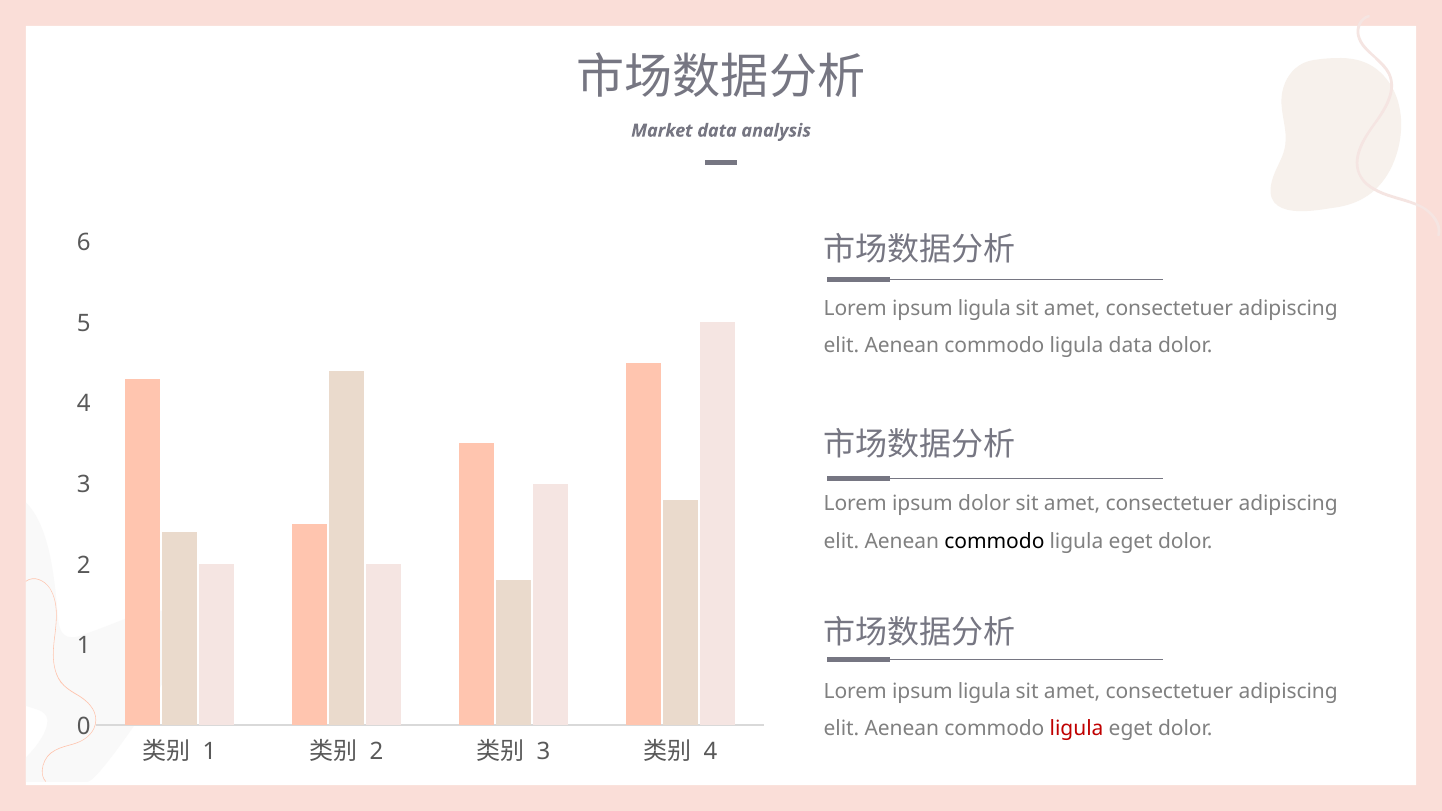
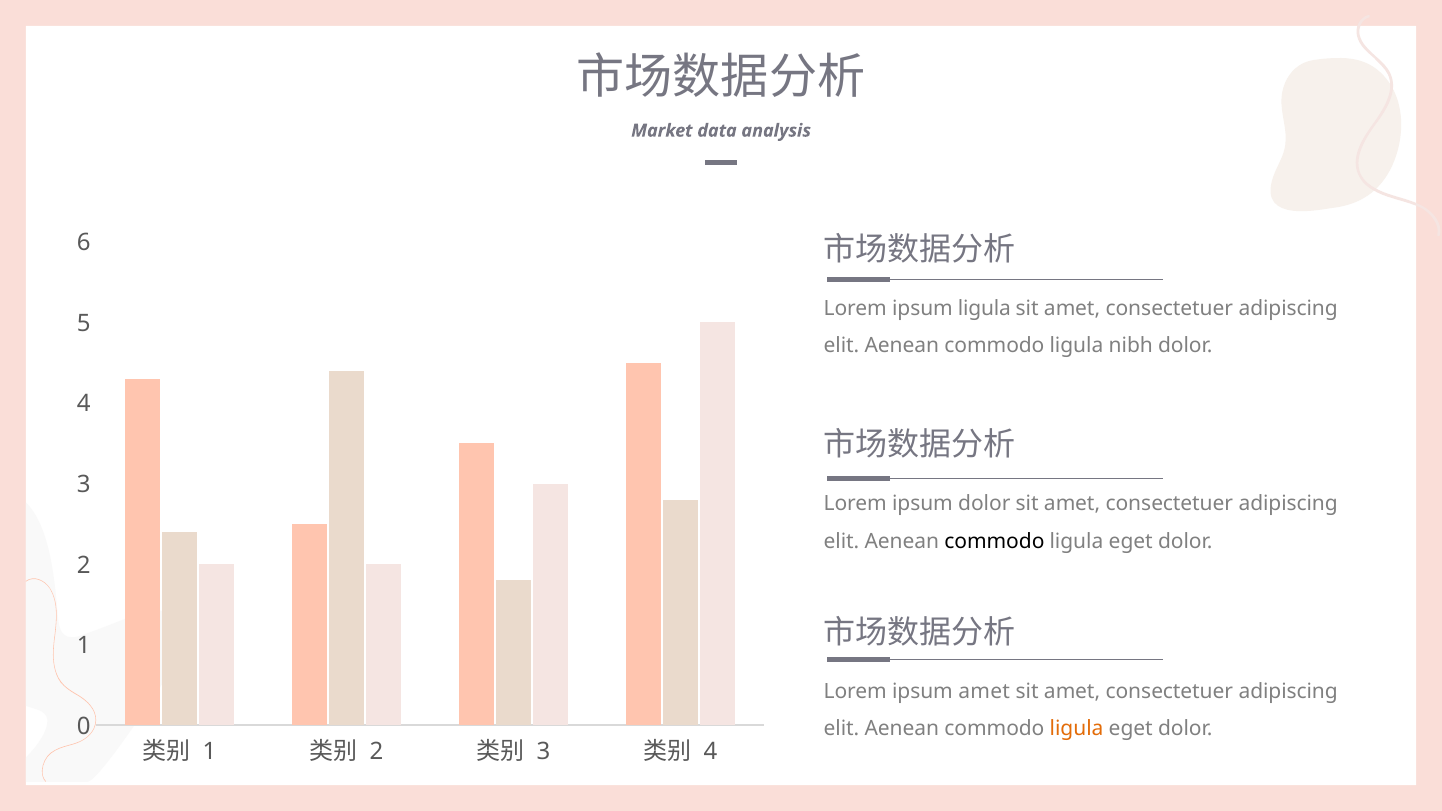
ligula data: data -> nibh
ligula at (984, 691): ligula -> amet
ligula at (1077, 729) colour: red -> orange
